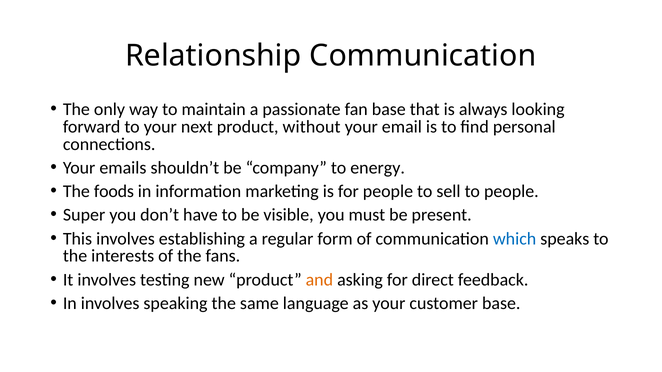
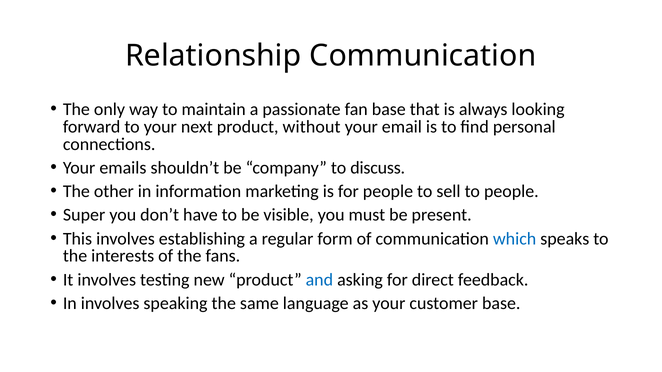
energy: energy -> discuss
foods: foods -> other
and colour: orange -> blue
